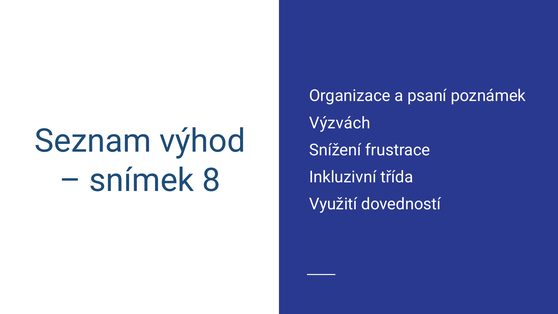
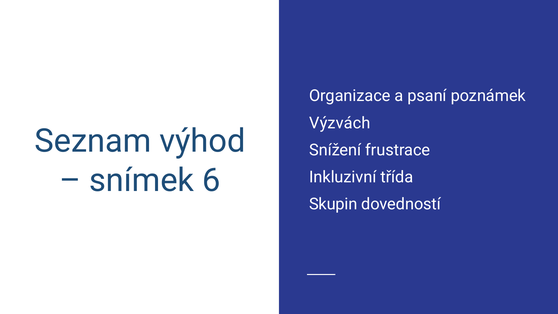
8: 8 -> 6
Využití: Využití -> Skupin
